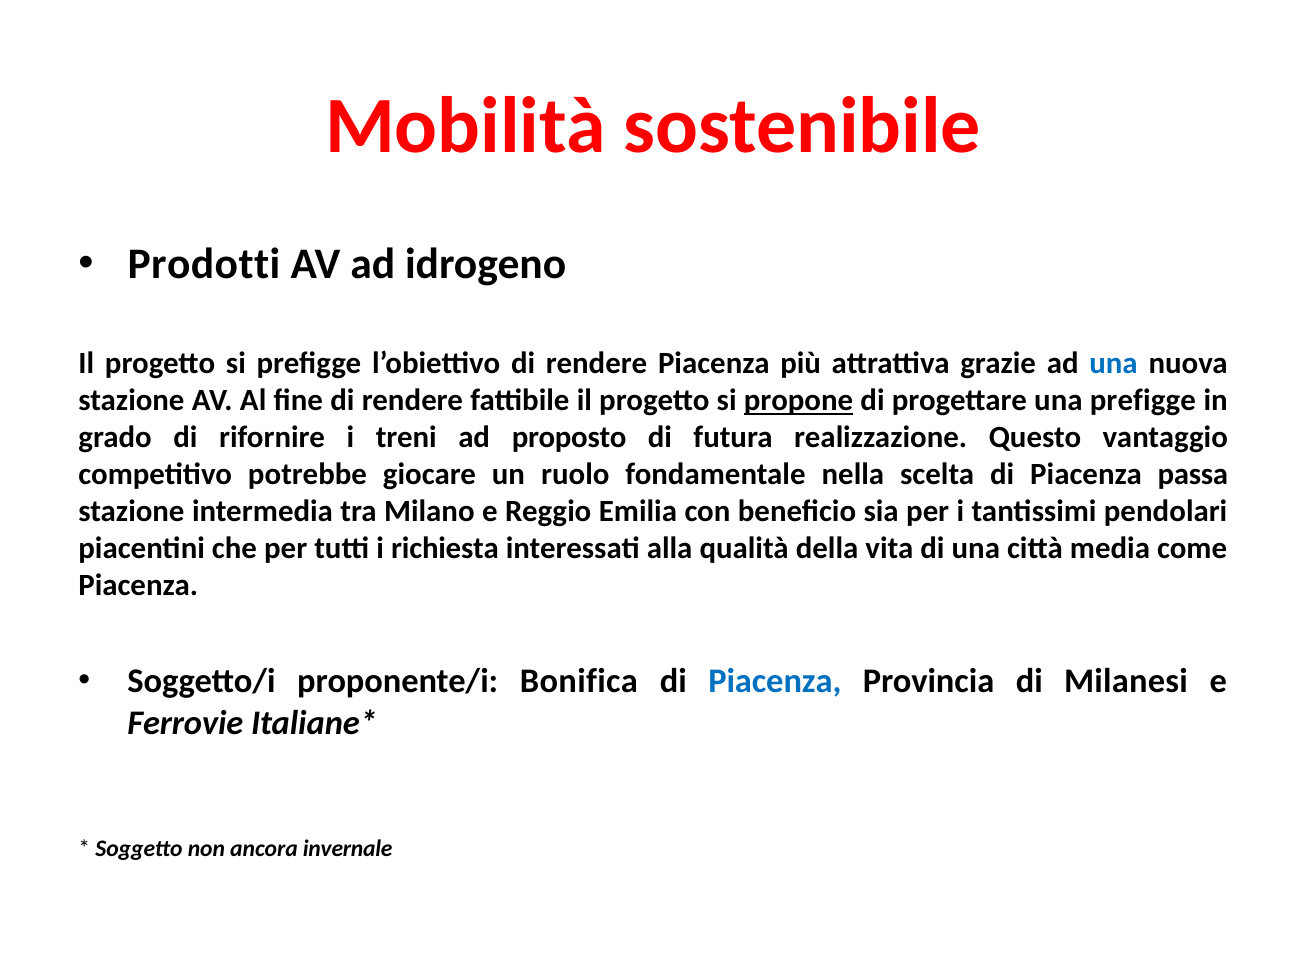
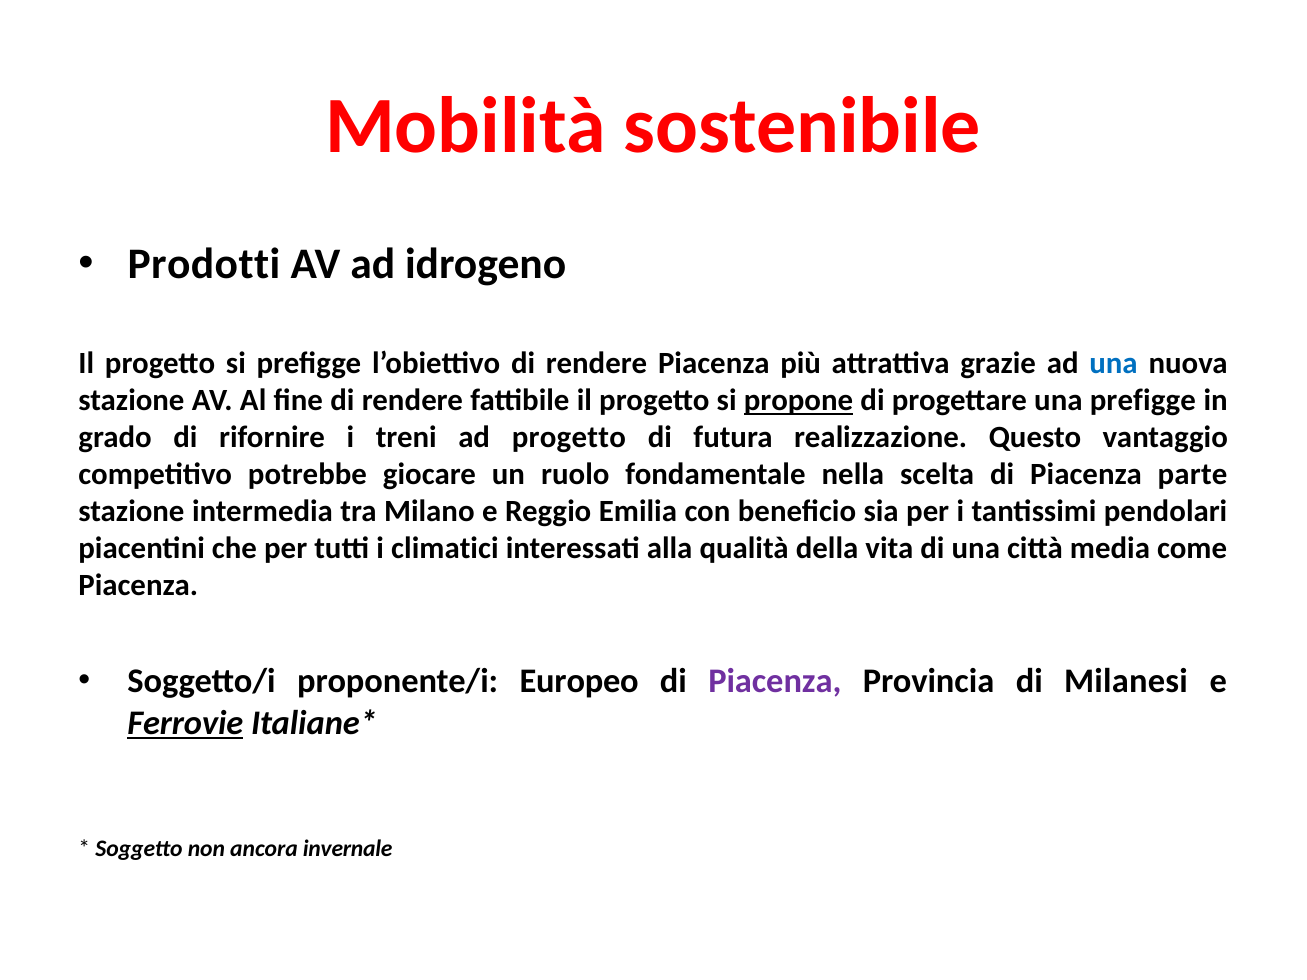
ad proposto: proposto -> progetto
passa: passa -> parte
richiesta: richiesta -> climatici
Bonifica: Bonifica -> Europeo
Piacenza at (775, 682) colour: blue -> purple
Ferrovie underline: none -> present
